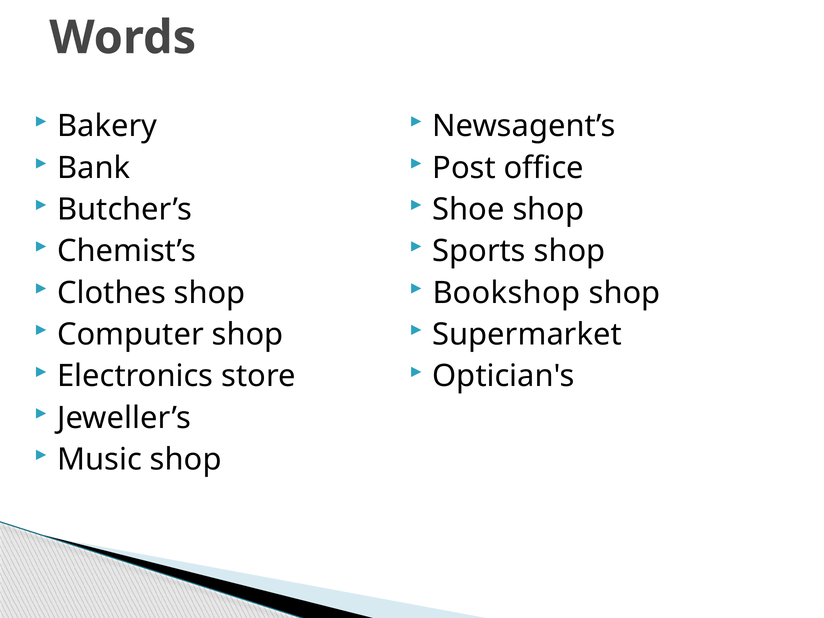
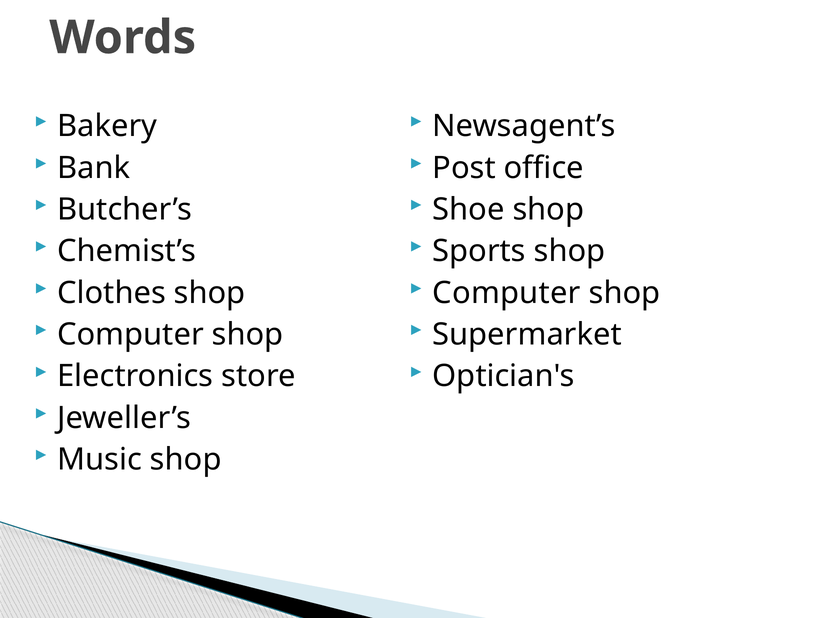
Bookshop at (506, 293): Bookshop -> Computer
